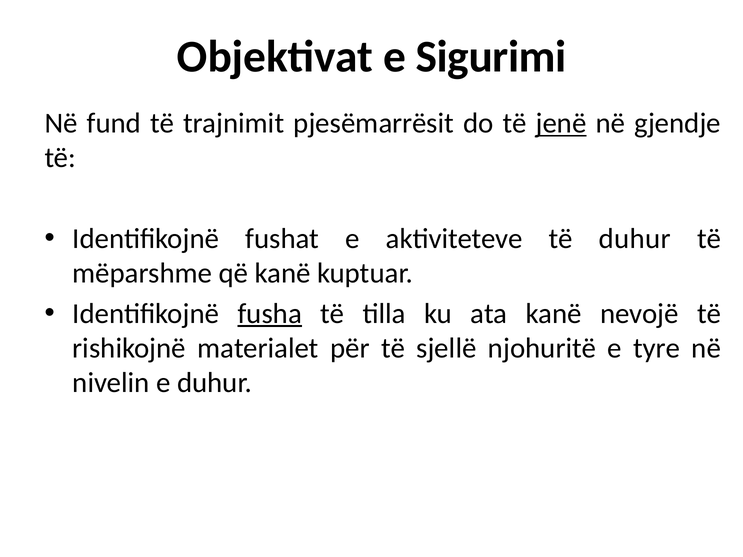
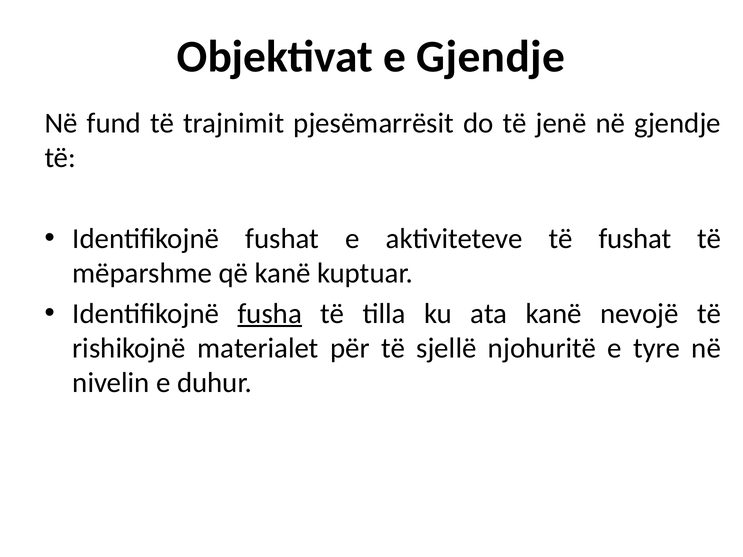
e Sigurimi: Sigurimi -> Gjendje
jenë underline: present -> none
të duhur: duhur -> fushat
